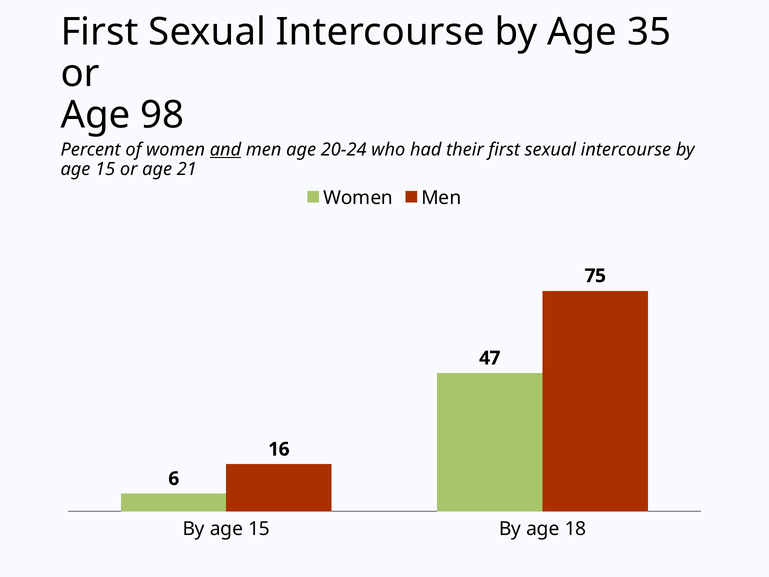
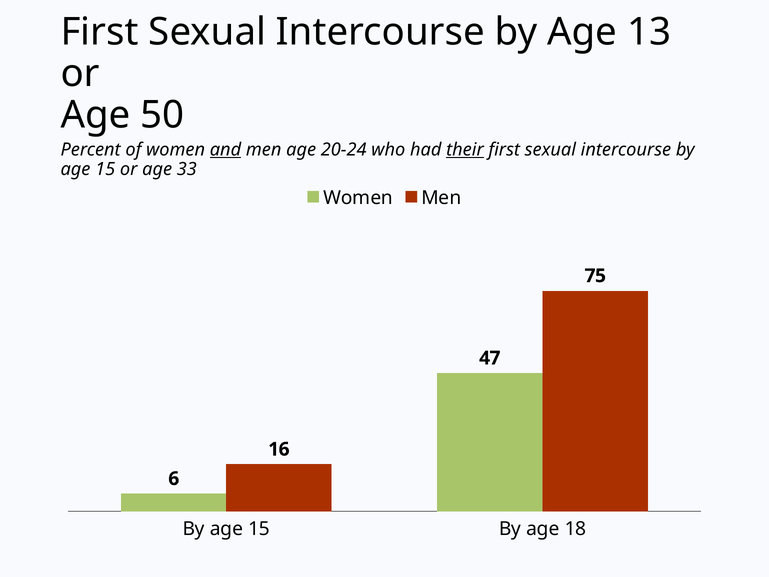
35: 35 -> 13
98: 98 -> 50
their underline: none -> present
21: 21 -> 33
